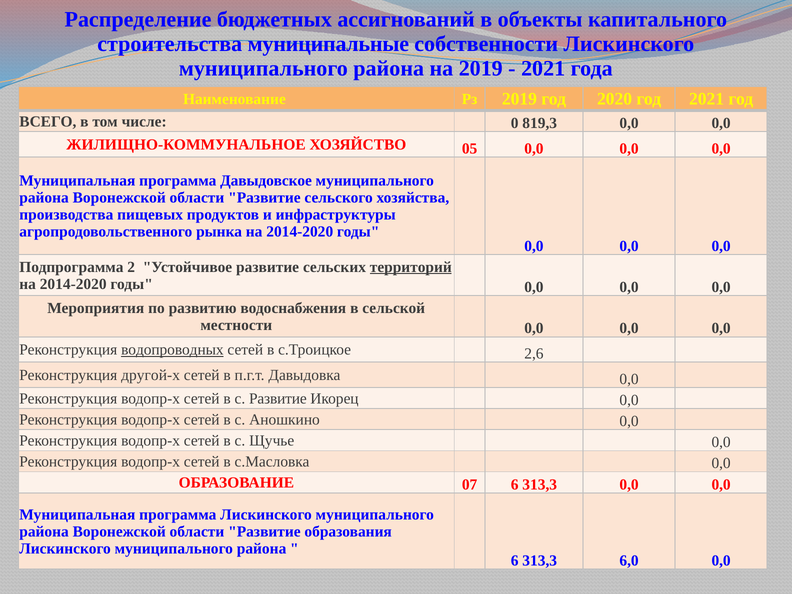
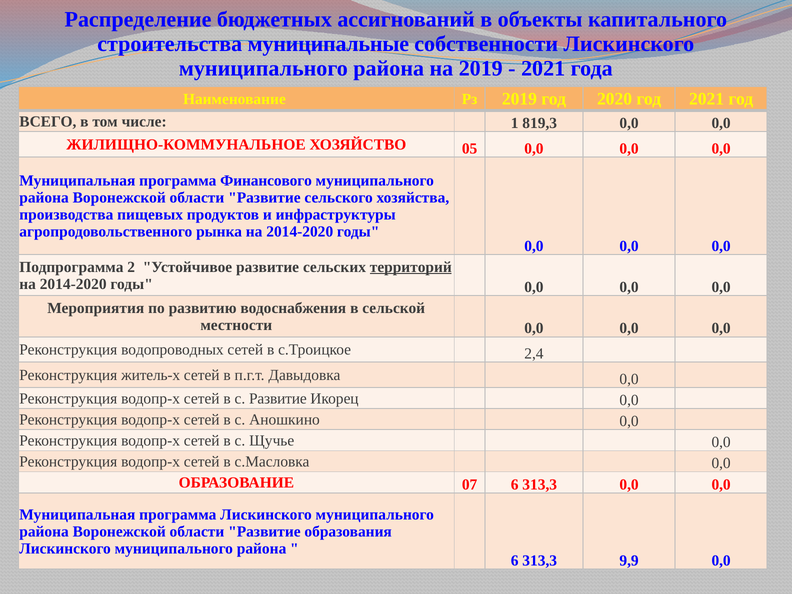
0: 0 -> 1
Давыдовское: Давыдовское -> Финансового
водопроводных underline: present -> none
2,6: 2,6 -> 2,4
другой-х: другой-х -> житель-х
6,0: 6,0 -> 9,9
